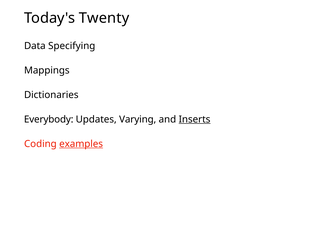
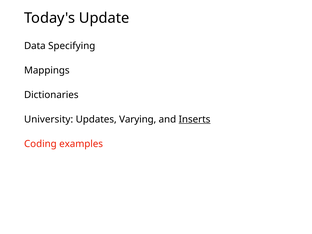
Twenty: Twenty -> Update
Everybody: Everybody -> University
examples underline: present -> none
